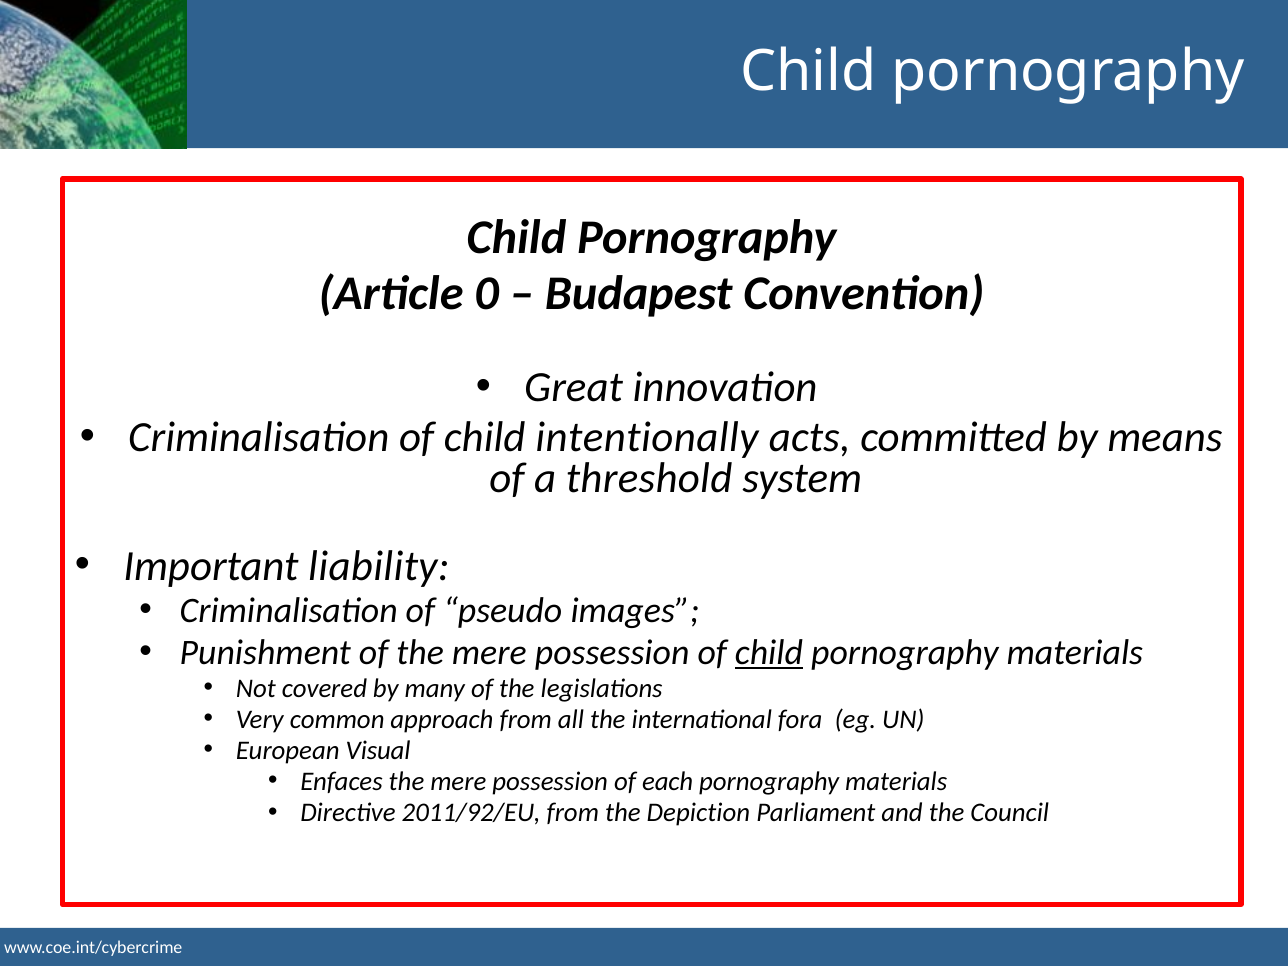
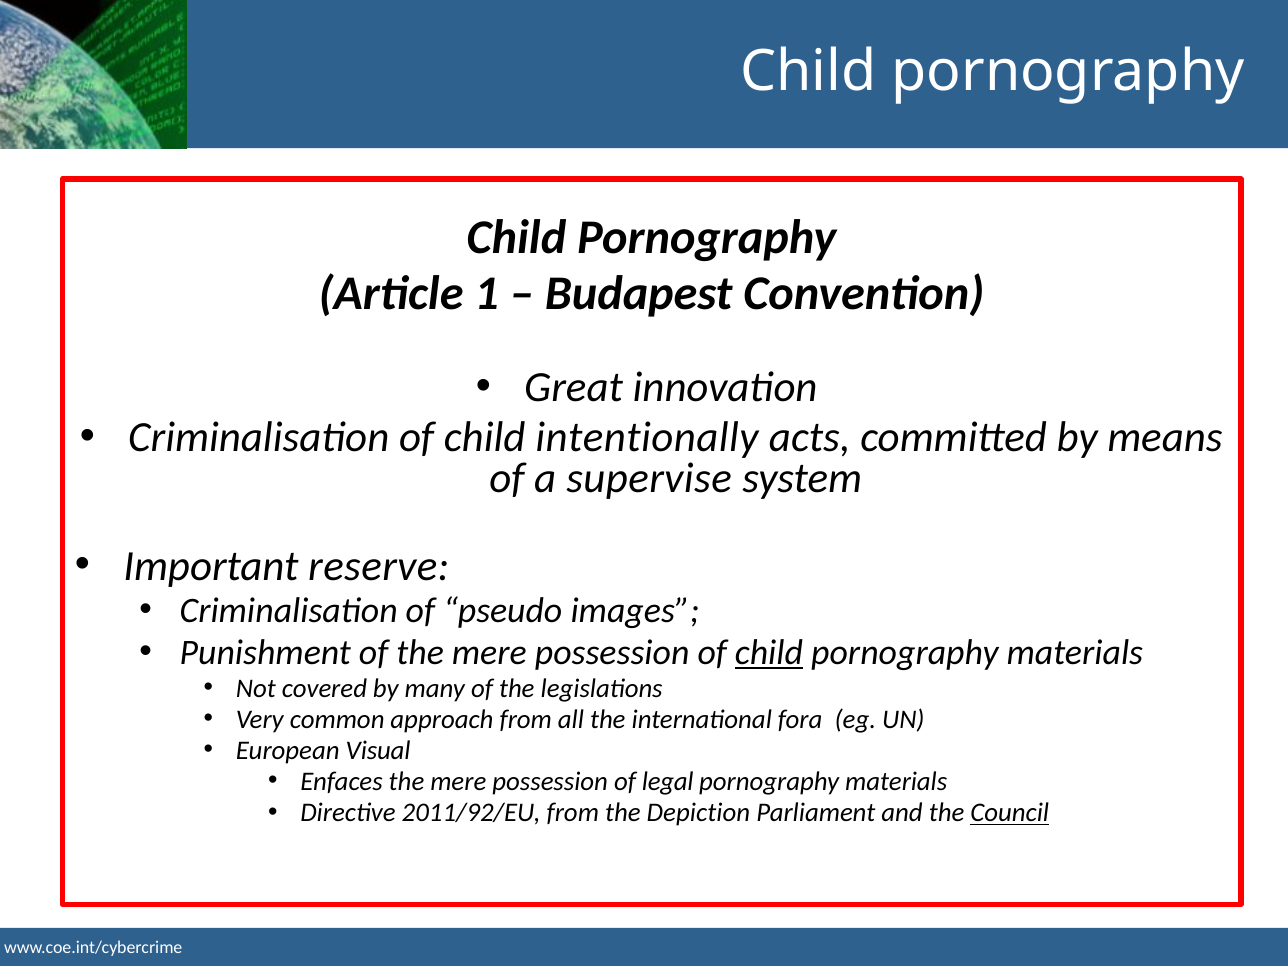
0: 0 -> 1
threshold: threshold -> supervise
liability: liability -> reserve
each: each -> legal
Council underline: none -> present
